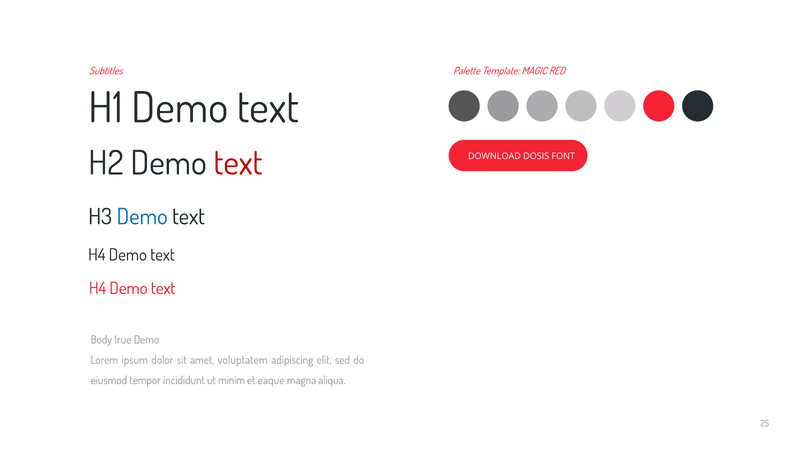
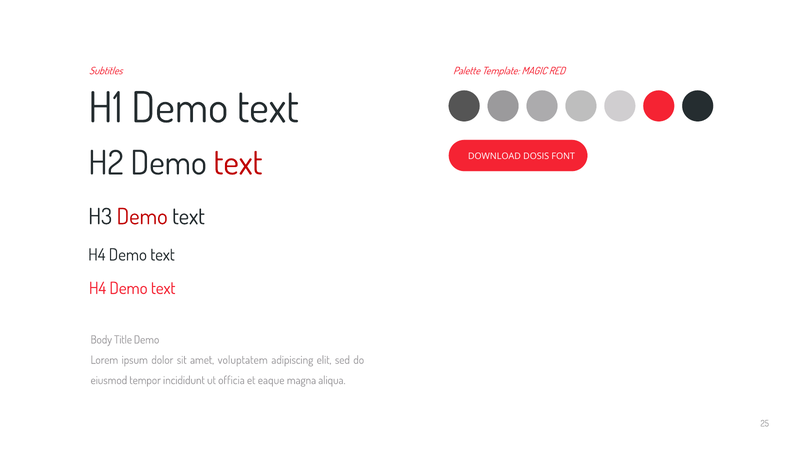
Demo at (142, 217) colour: blue -> red
Irue: Irue -> Title
minim: minim -> officia
